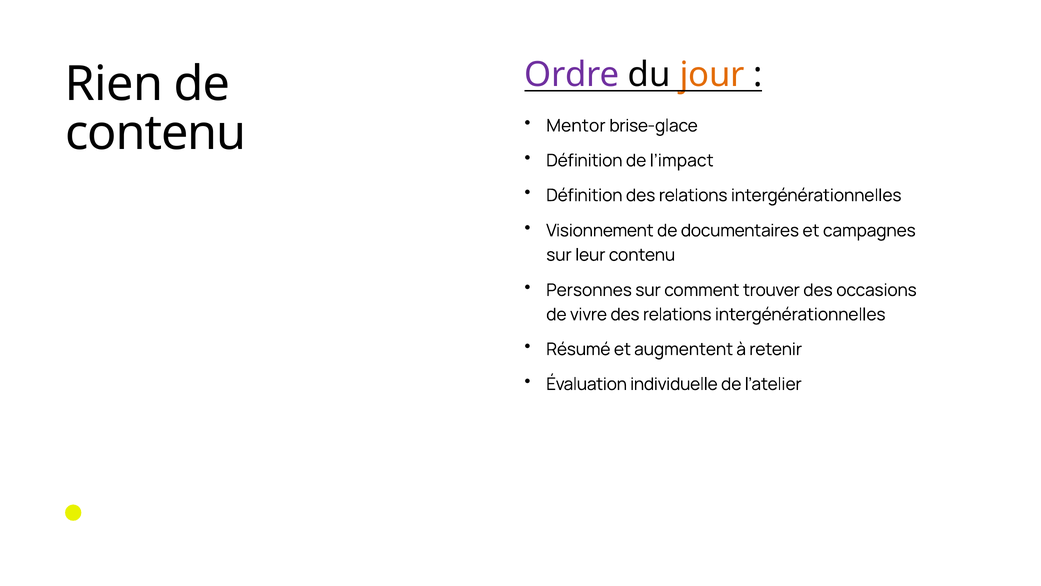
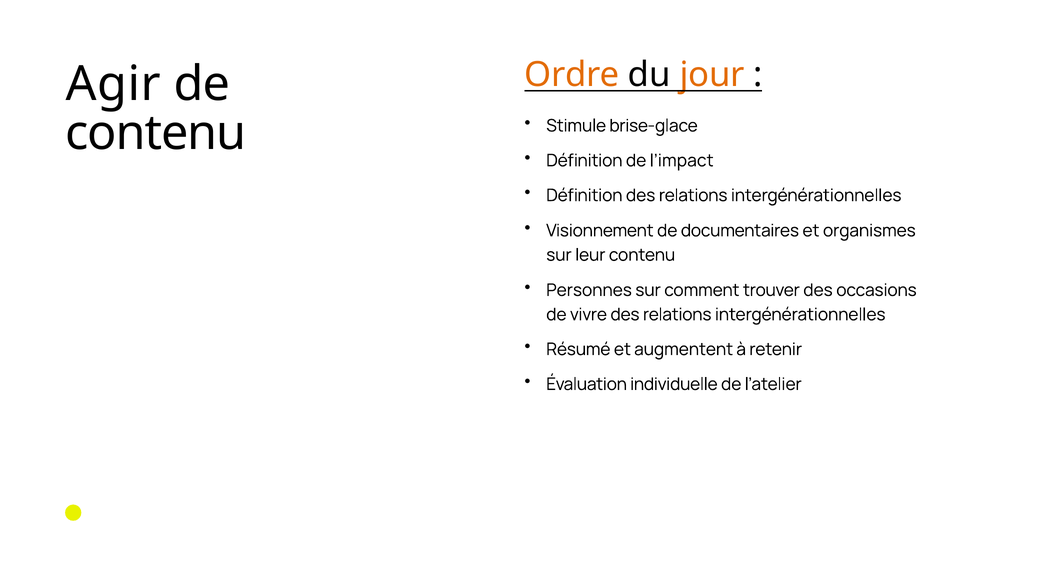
Ordre colour: purple -> orange
Rien: Rien -> Agir
Mentor: Mentor -> Stimule
campagnes: campagnes -> organismes
